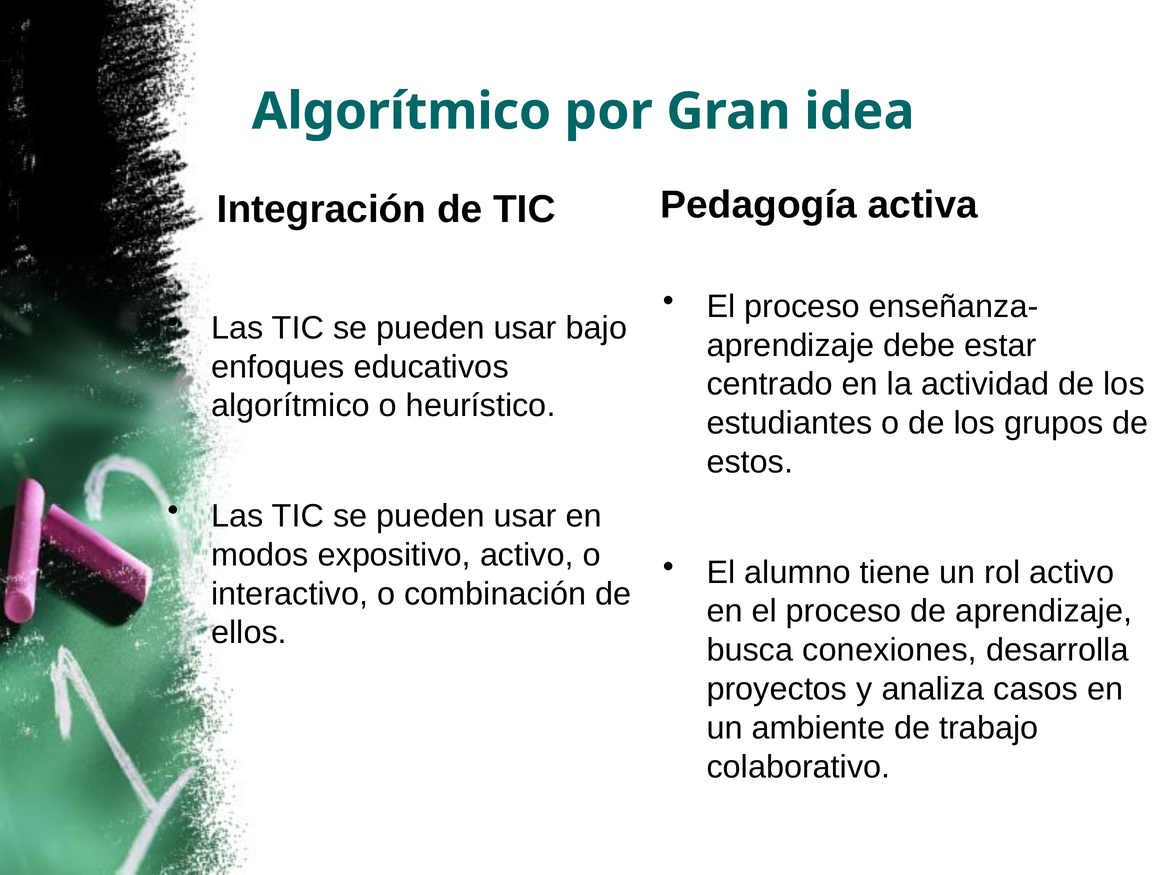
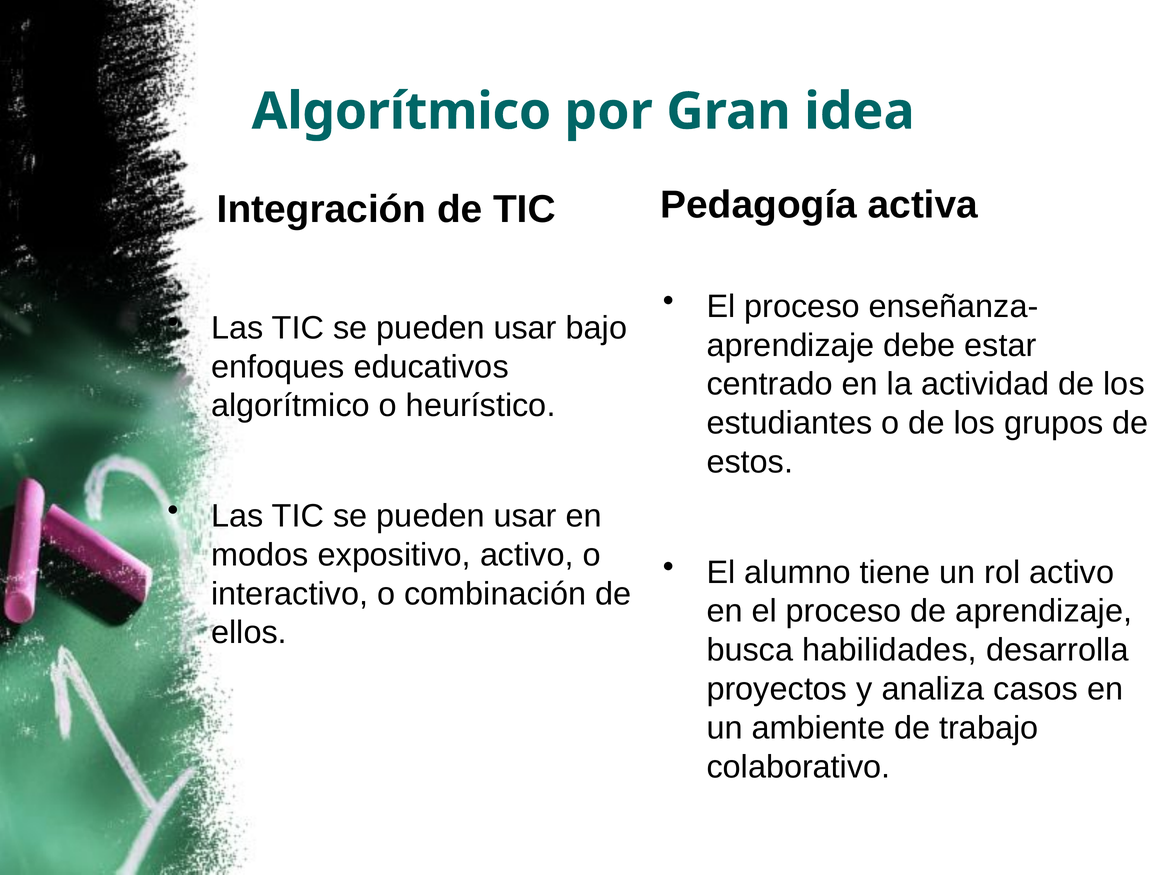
conexiones: conexiones -> habilidades
